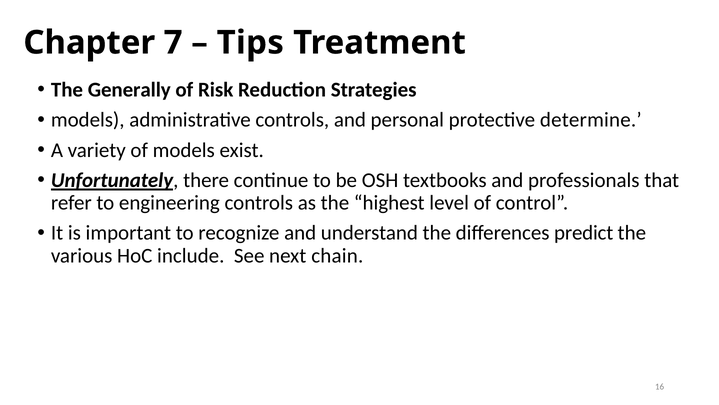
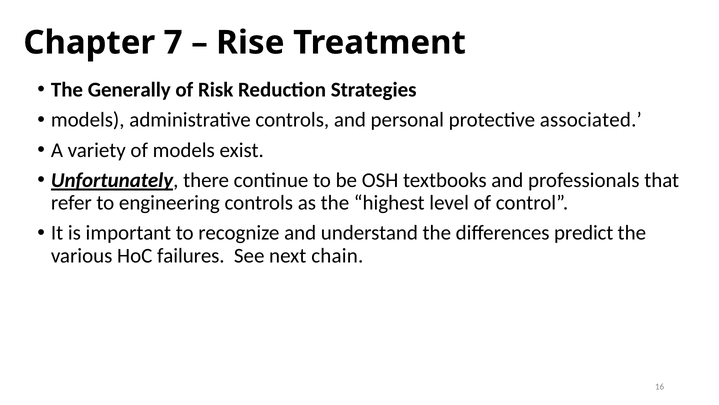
Tips: Tips -> Rise
determine: determine -> associated
include: include -> failures
